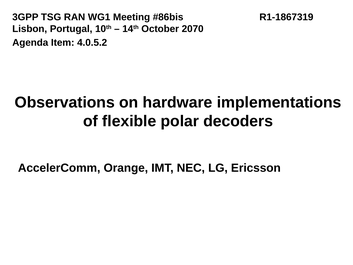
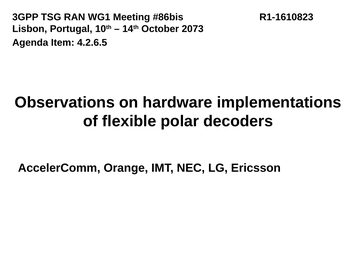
R1-1867319: R1-1867319 -> R1-1610823
2070: 2070 -> 2073
4.0.5.2: 4.0.5.2 -> 4.2.6.5
